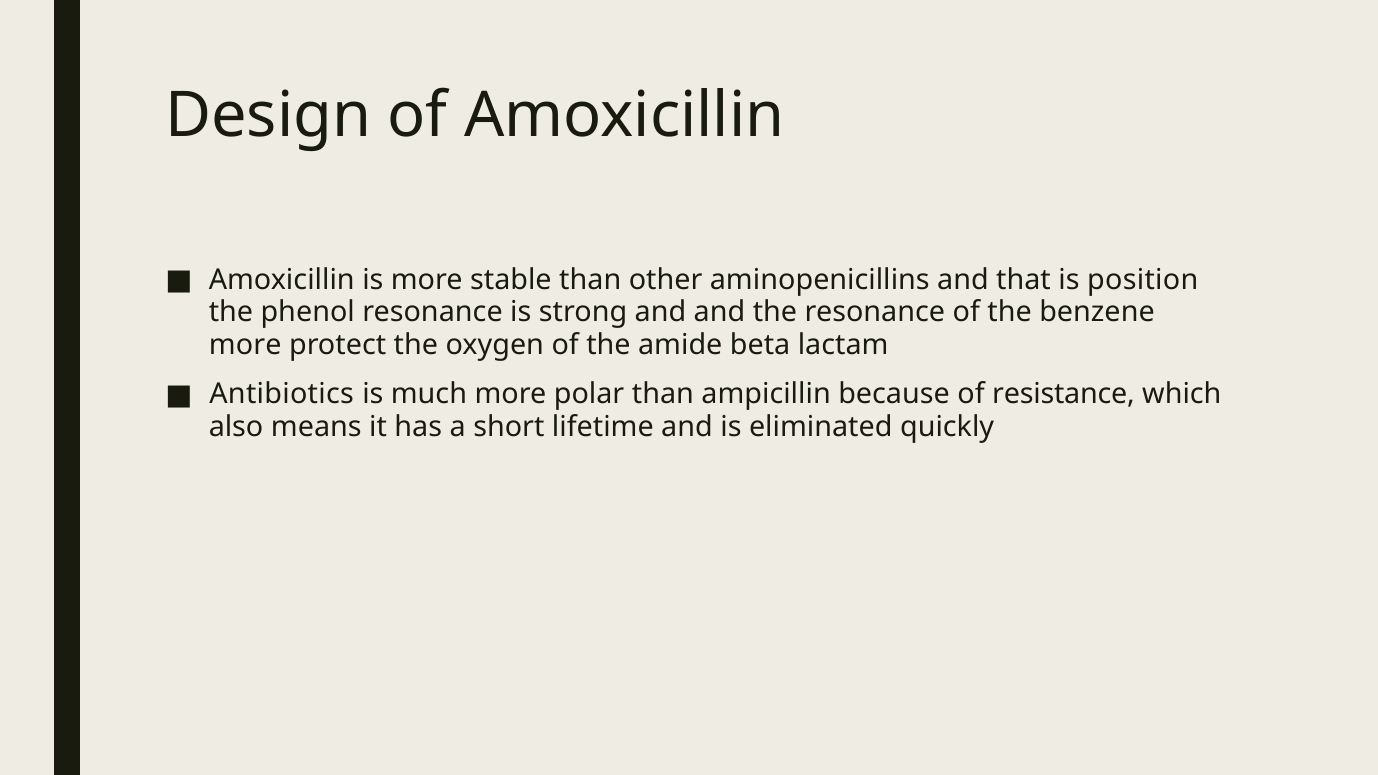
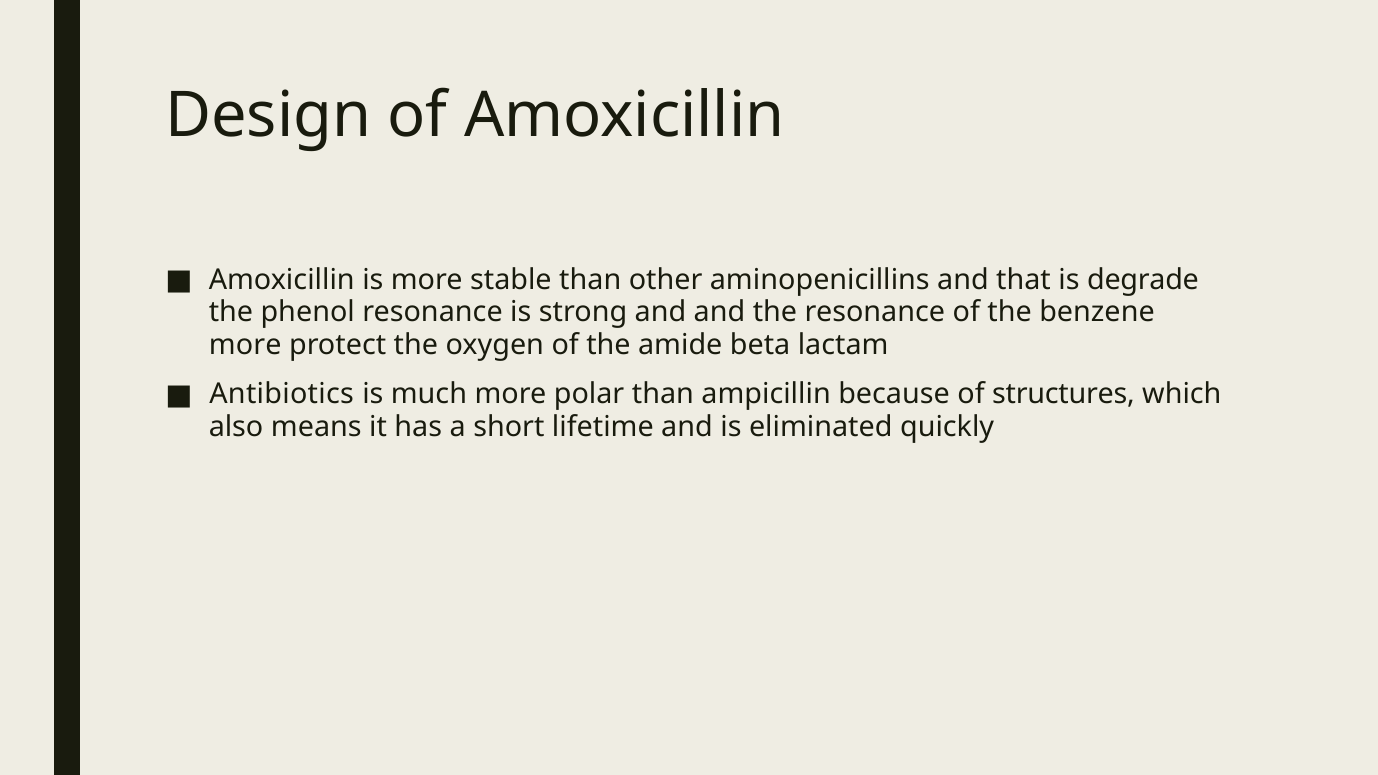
position: position -> degrade
resistance: resistance -> structures
